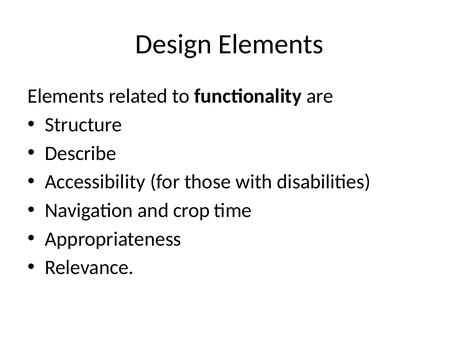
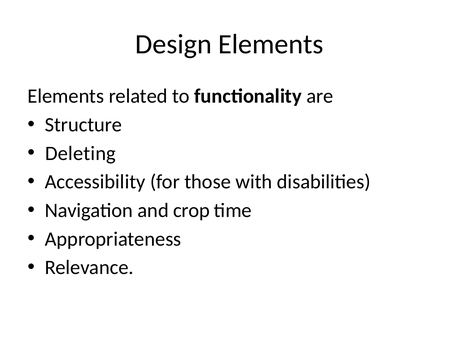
Describe: Describe -> Deleting
